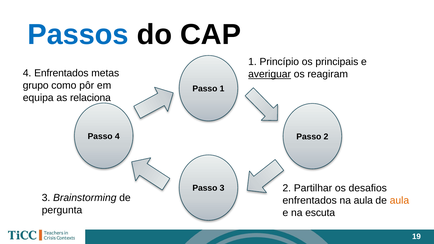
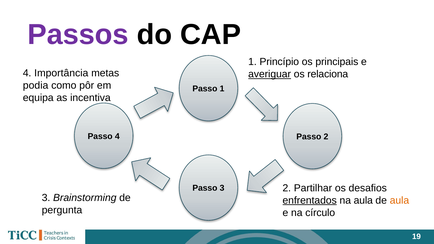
Passos colour: blue -> purple
4 Enfrentados: Enfrentados -> Importância
reagiram: reagiram -> relaciona
grupo: grupo -> podia
relaciona: relaciona -> incentiva
enfrentados at (310, 200) underline: none -> present
escuta: escuta -> círculo
